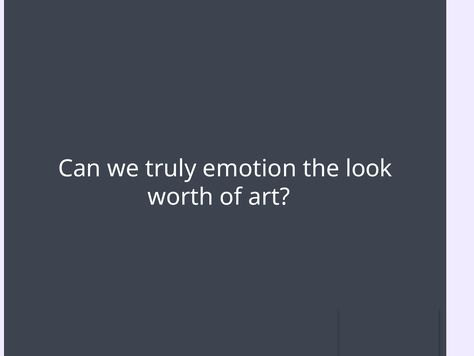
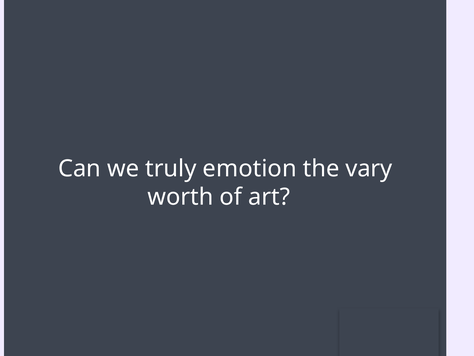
look: look -> vary
